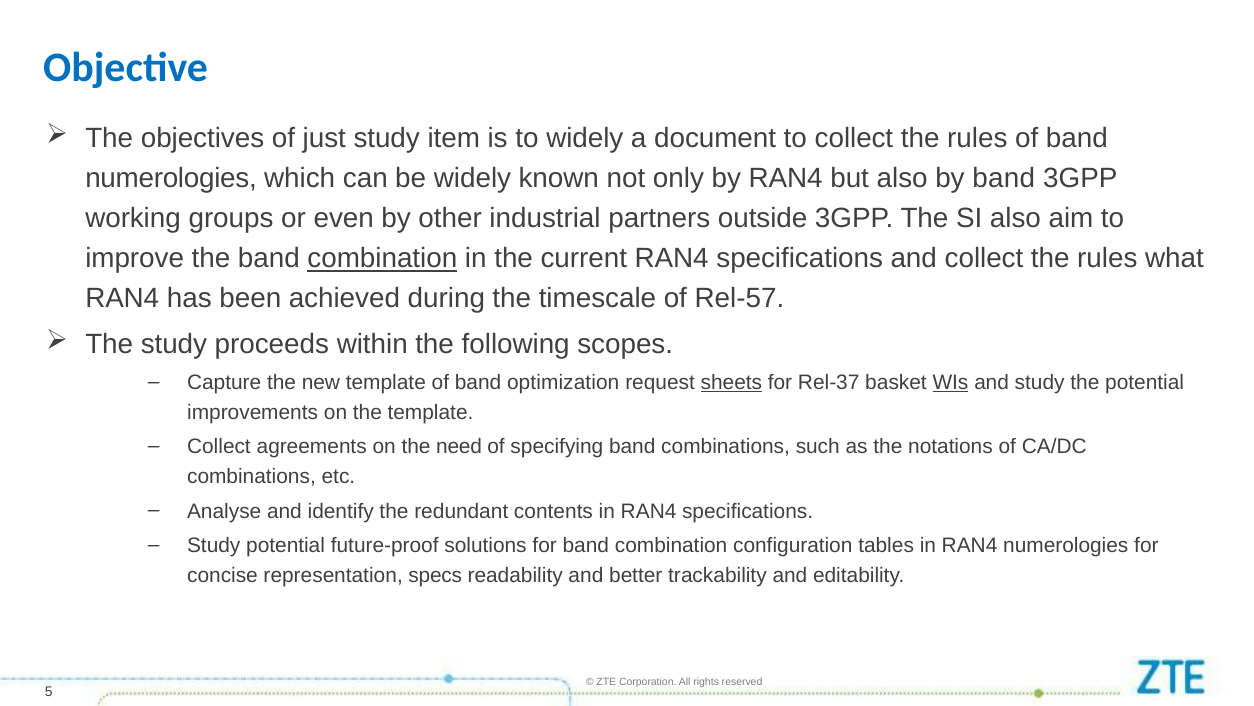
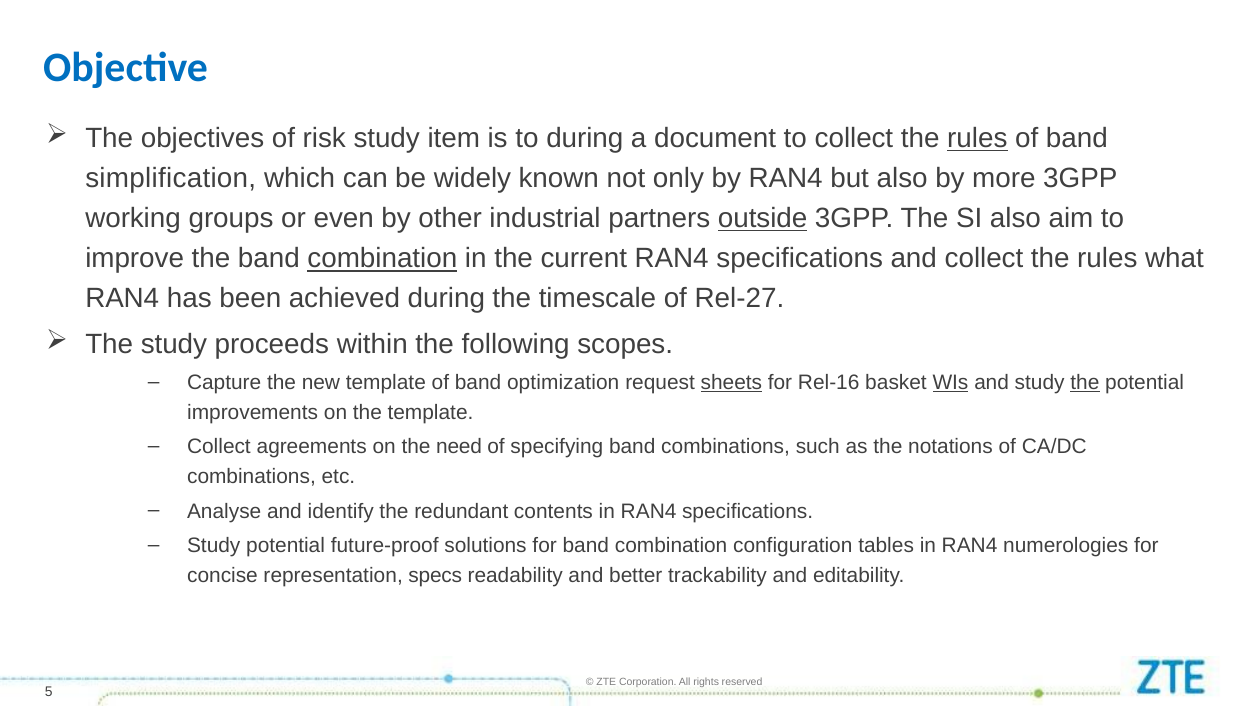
just: just -> risk
to widely: widely -> during
rules at (977, 138) underline: none -> present
numerologies at (171, 178): numerologies -> simplification
by band: band -> more
outside underline: none -> present
Rel-57: Rel-57 -> Rel-27
Rel-37: Rel-37 -> Rel-16
the at (1085, 382) underline: none -> present
